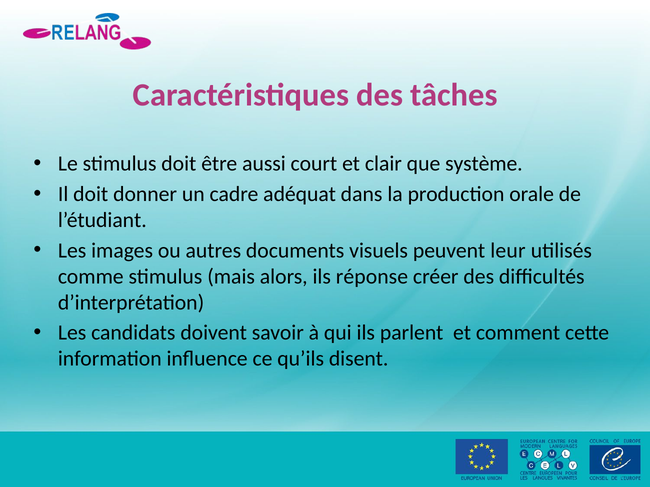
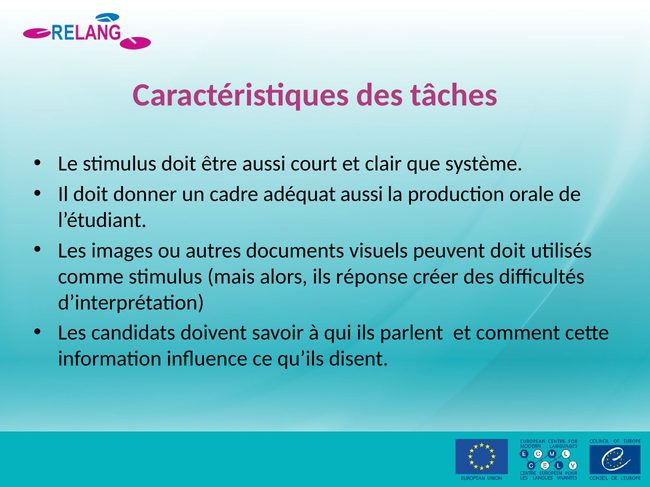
adéquat dans: dans -> aussi
peuvent leur: leur -> doit
